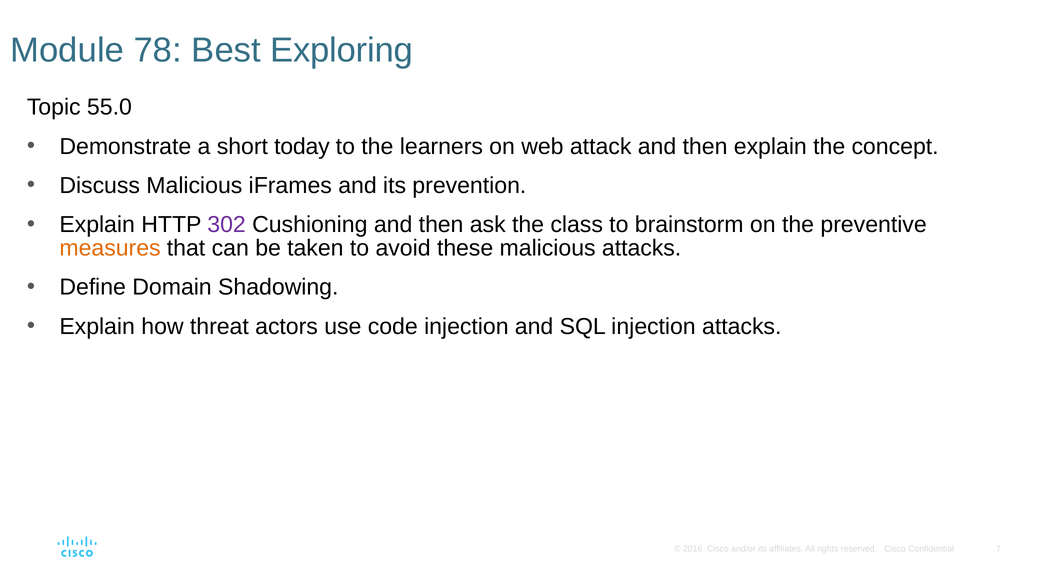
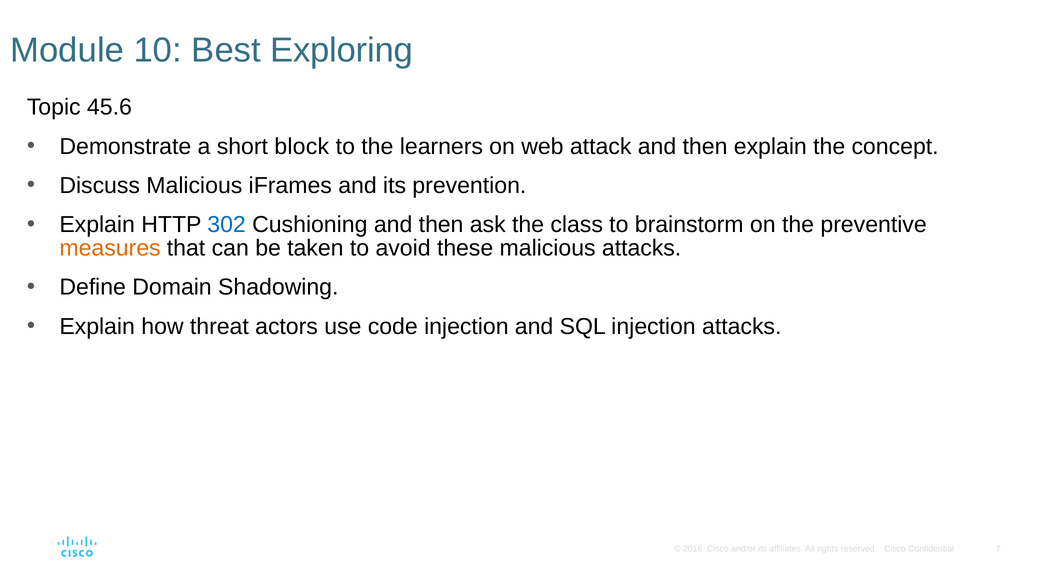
78: 78 -> 10
55.0: 55.0 -> 45.6
today: today -> block
302 colour: purple -> blue
